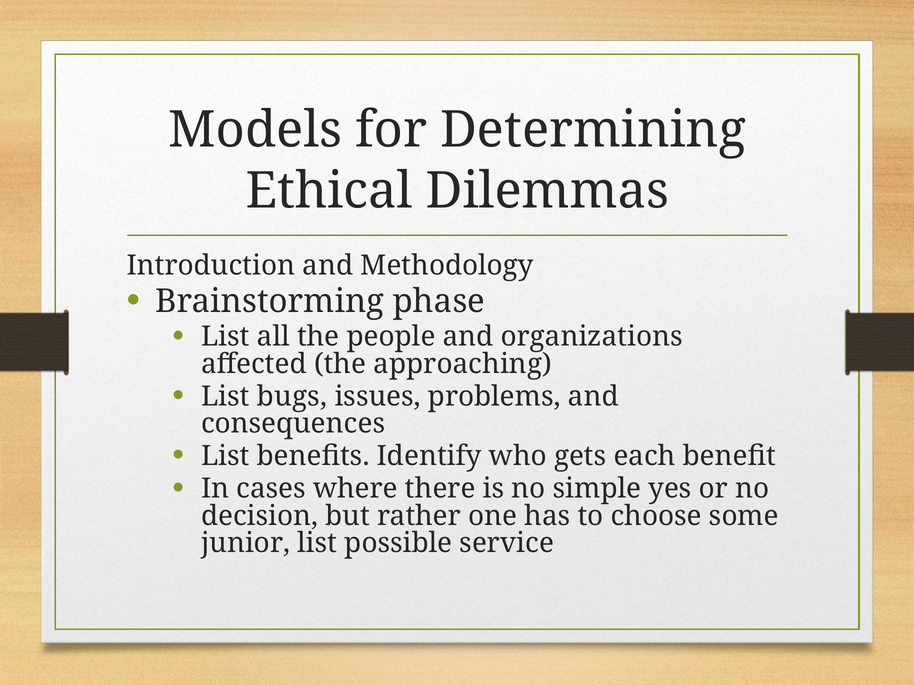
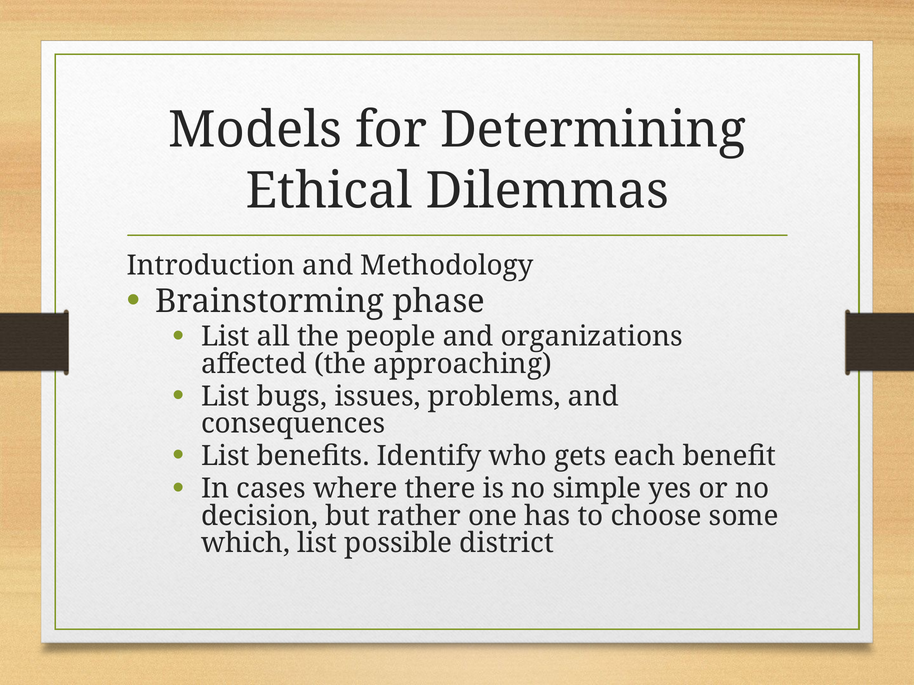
junior: junior -> which
service: service -> district
